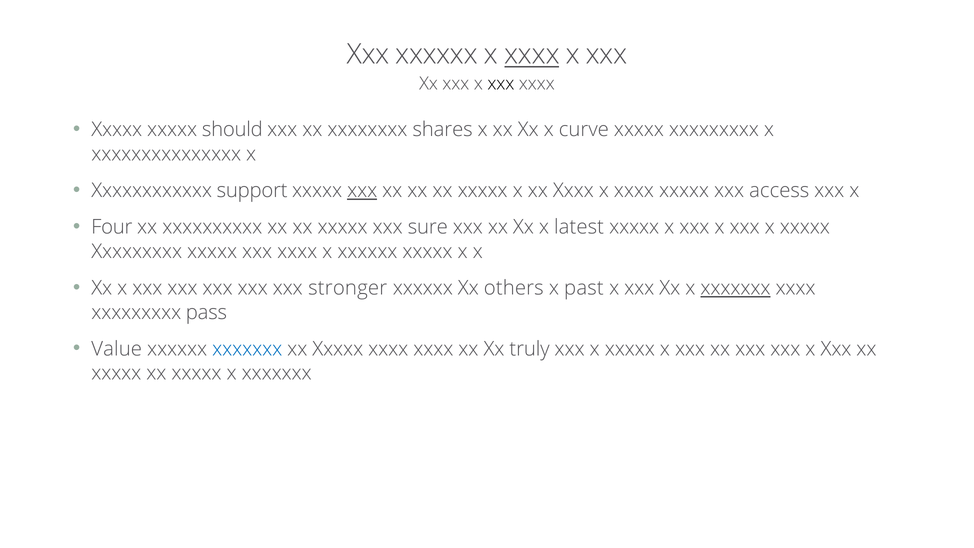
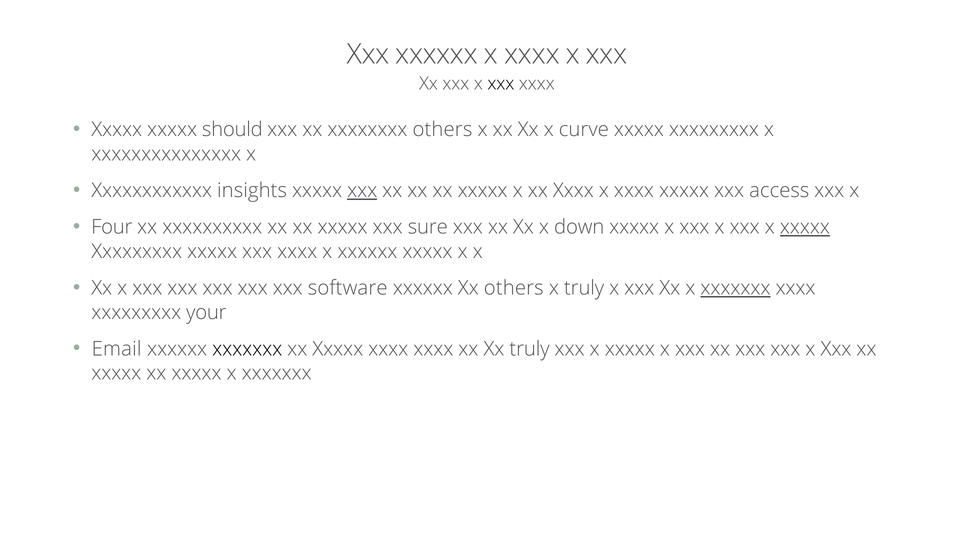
xxxx at (532, 54) underline: present -> none
xxxxxxxx shares: shares -> others
support: support -> insights
latest: latest -> down
xxxxx at (805, 227) underline: none -> present
stronger: stronger -> software
x past: past -> truly
pass: pass -> your
Value: Value -> Email
xxxxxxx at (247, 349) colour: blue -> black
